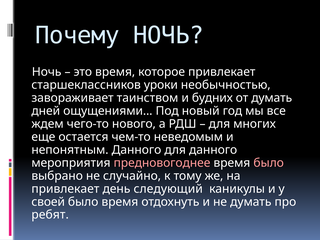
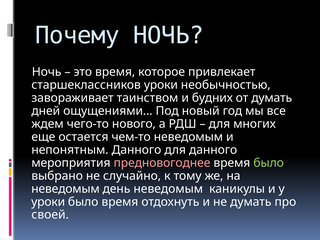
было at (269, 163) colour: pink -> light green
привлекает at (65, 189): привлекает -> неведомым
день следующий: следующий -> неведомым
своей at (48, 202): своей -> уроки
ребят: ребят -> своей
